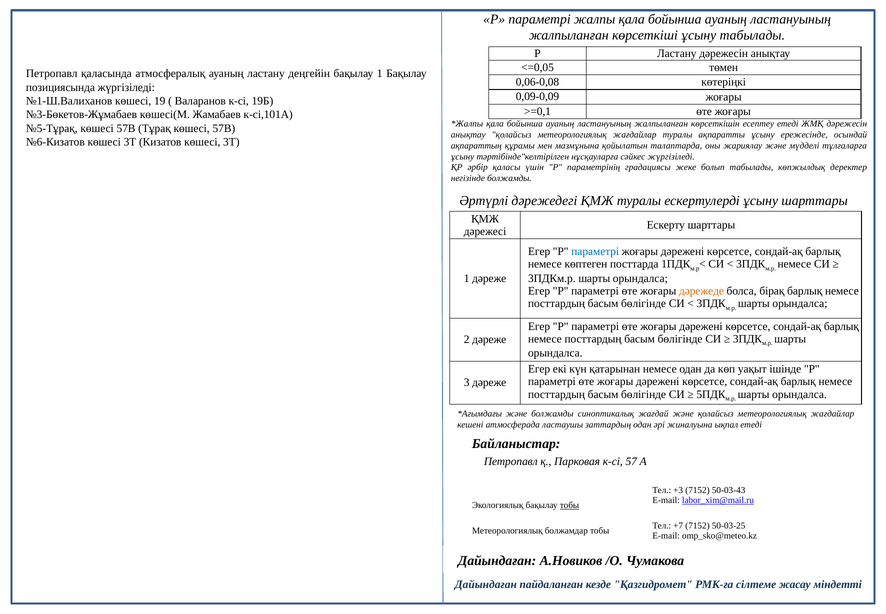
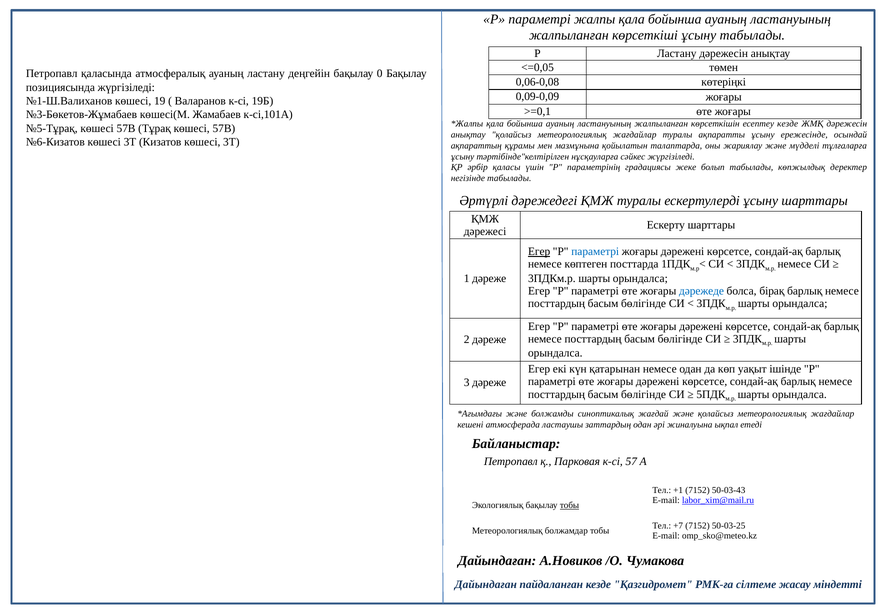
бақылау 1: 1 -> 0
есептеу етеді: етеді -> кезде
негізінде болжамды: болжамды -> табылады
Егер at (539, 251) underline: none -> present
дәрежеде colour: orange -> blue
+3: +3 -> +1
